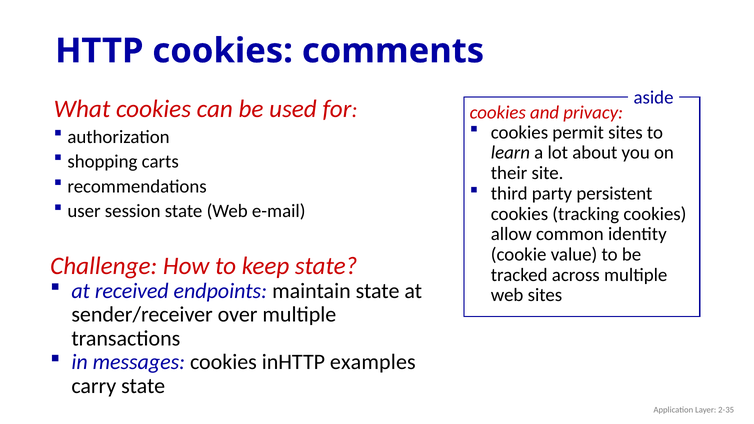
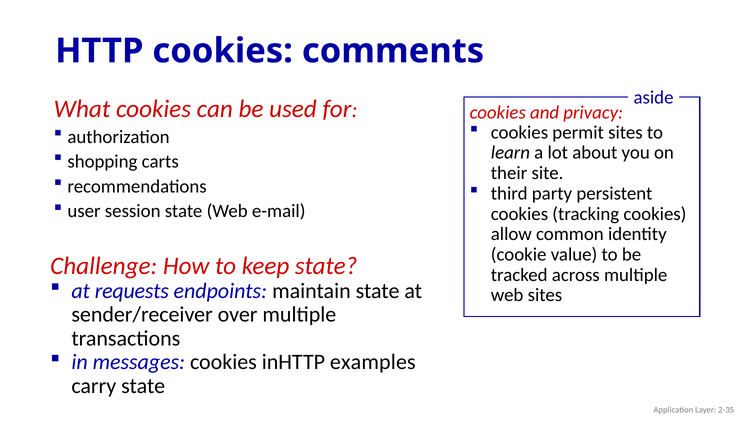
received: received -> requests
